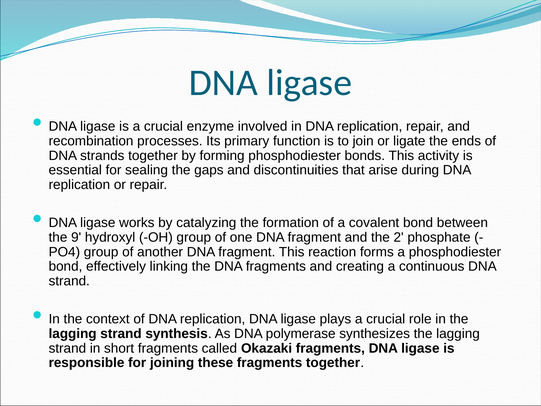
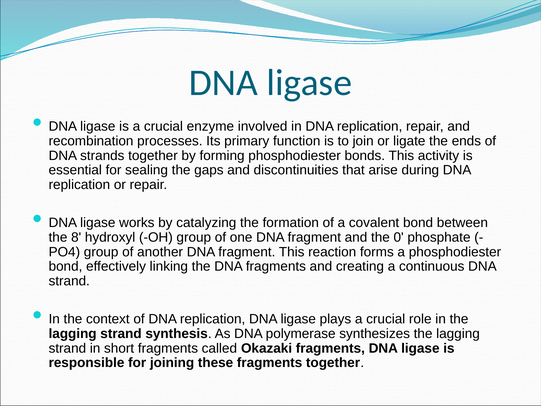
9: 9 -> 8
2: 2 -> 0
